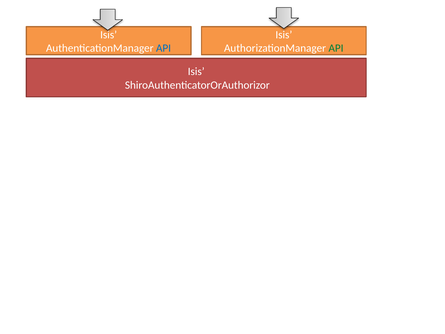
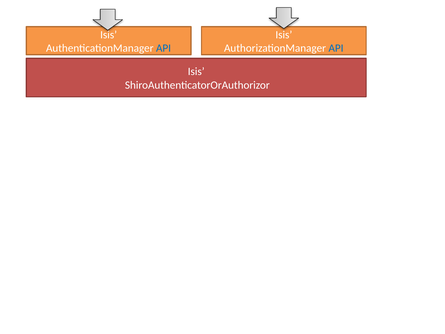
API at (336, 48) colour: green -> blue
